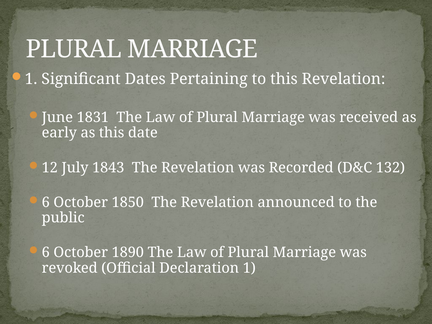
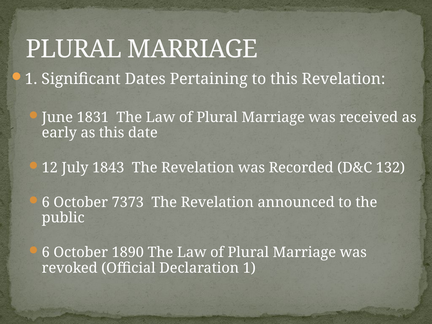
1850: 1850 -> 7373
